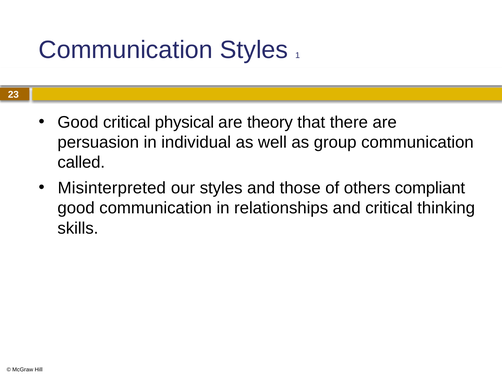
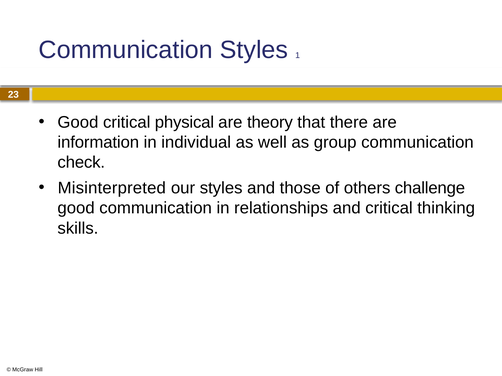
persuasion: persuasion -> information
called: called -> check
compliant: compliant -> challenge
